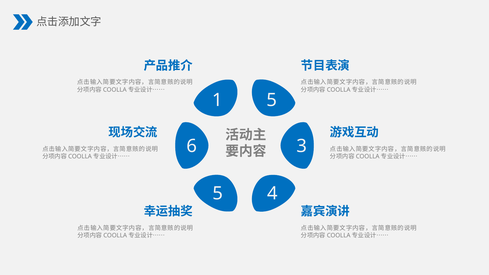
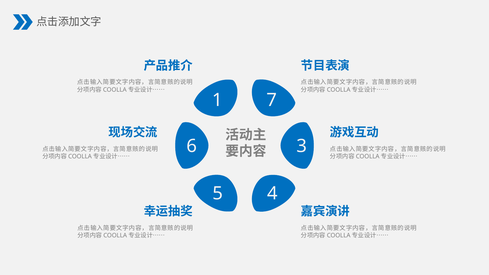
1 5: 5 -> 7
